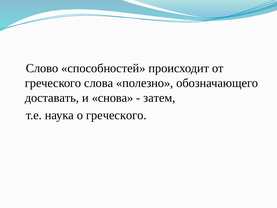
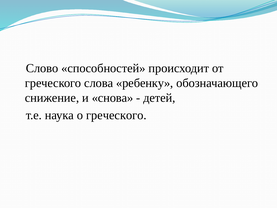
полезно: полезно -> ребенку
доставать: доставать -> снижение
затем: затем -> детей
